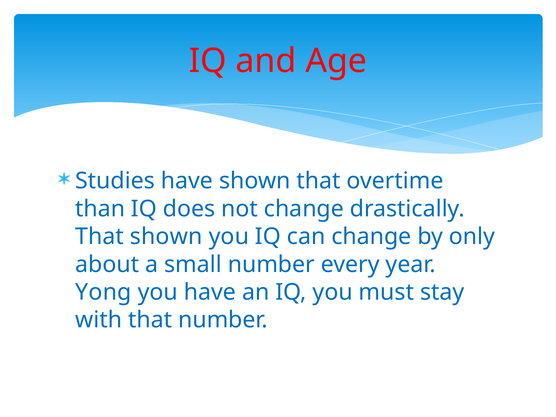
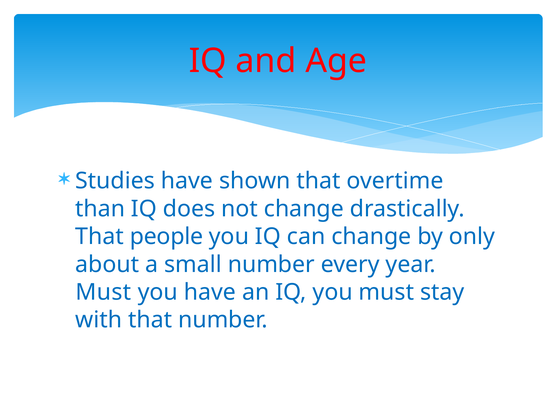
That shown: shown -> people
Yong at (103, 292): Yong -> Must
